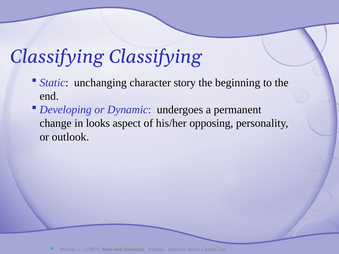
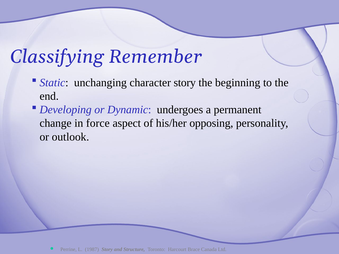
Classifying Classifying: Classifying -> Remember
looks: looks -> force
